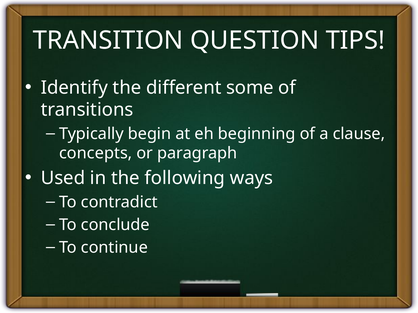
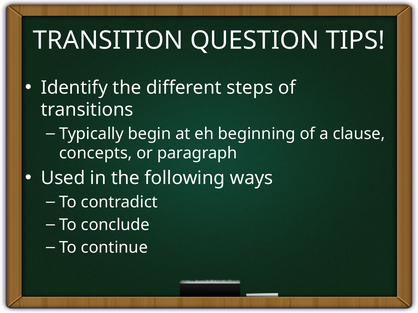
some: some -> steps
